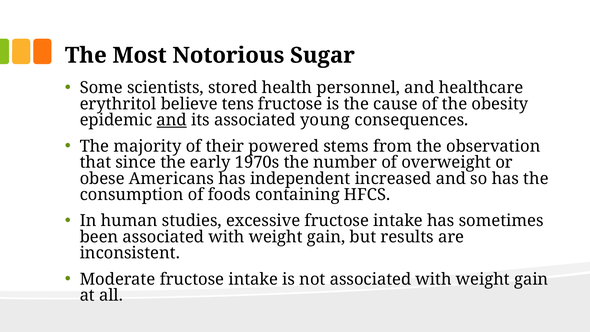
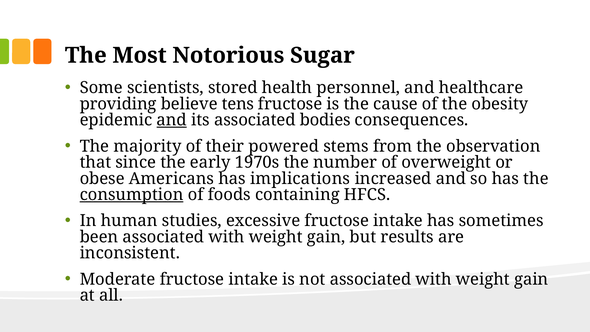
erythritol: erythritol -> providing
young: young -> bodies
independent: independent -> implications
consumption underline: none -> present
